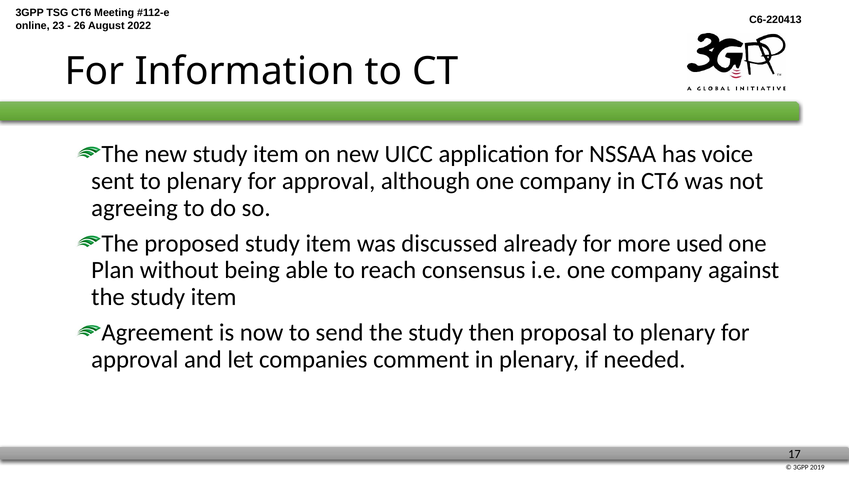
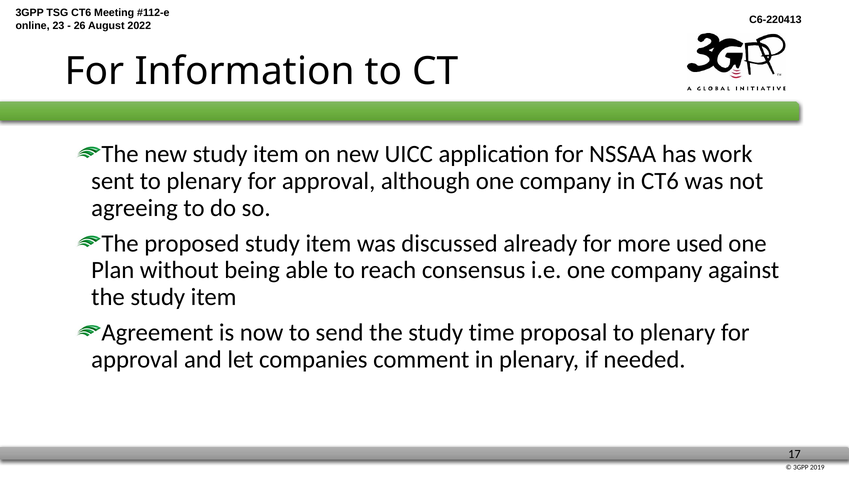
voice: voice -> work
then: then -> time
